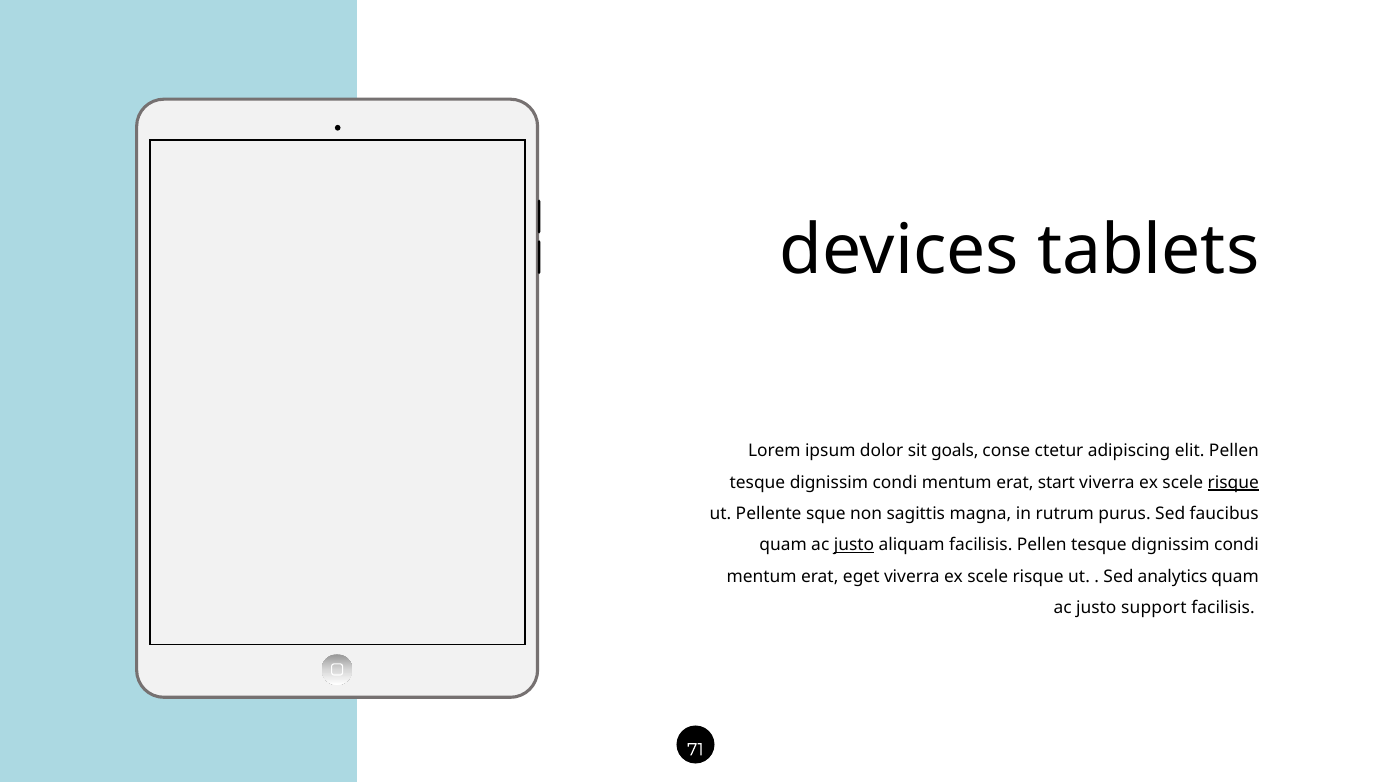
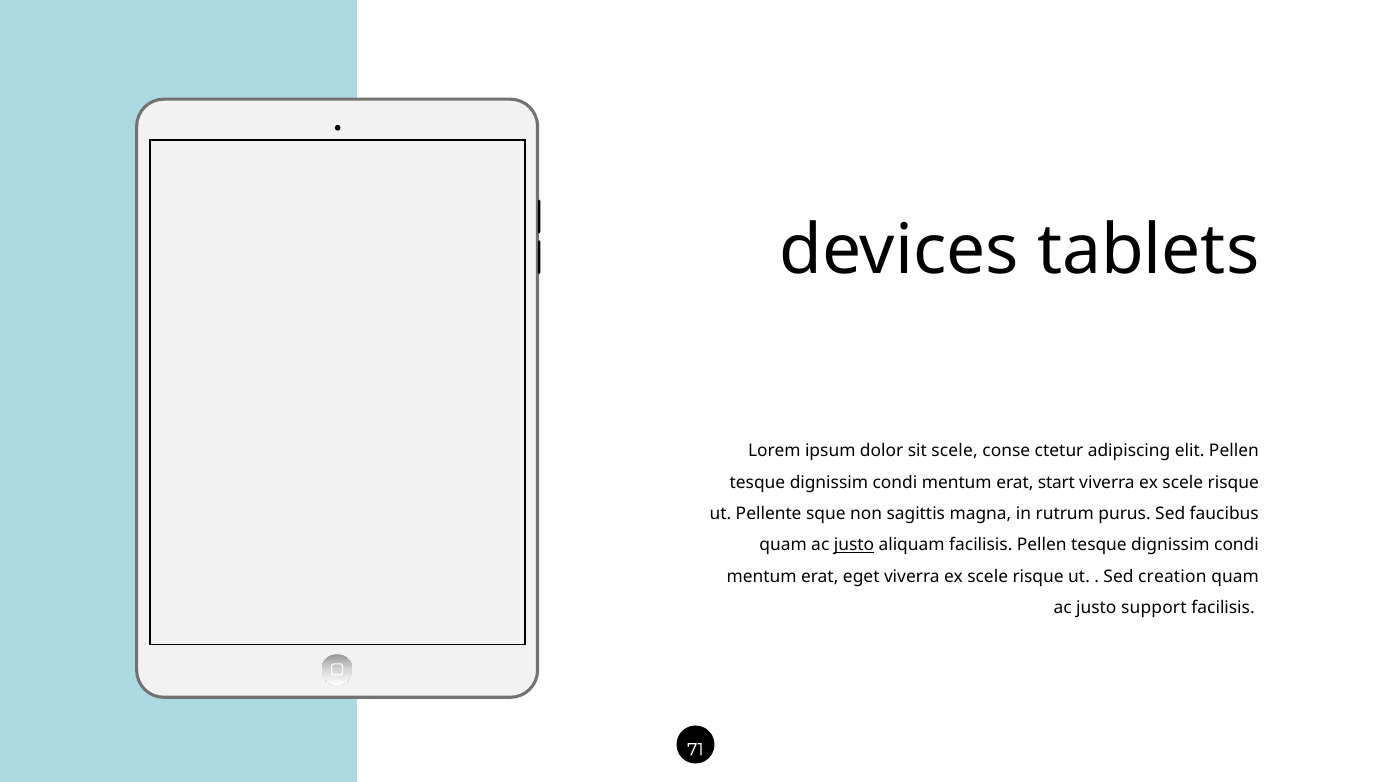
sit goals: goals -> scele
risque at (1233, 483) underline: present -> none
analytics: analytics -> creation
